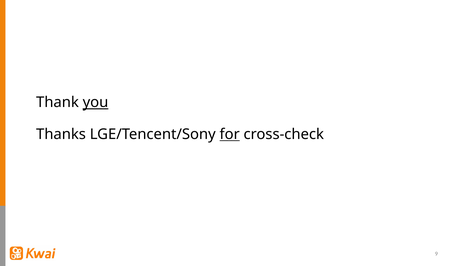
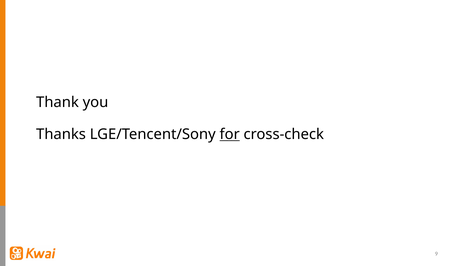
you underline: present -> none
